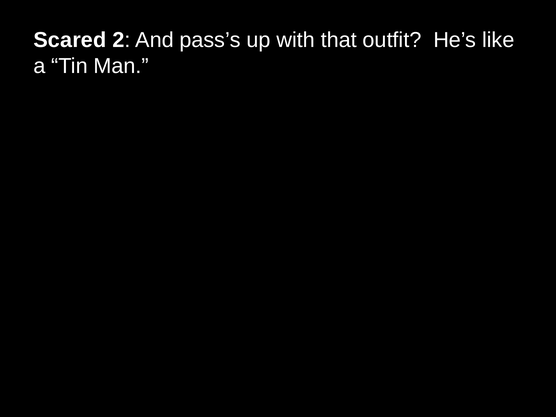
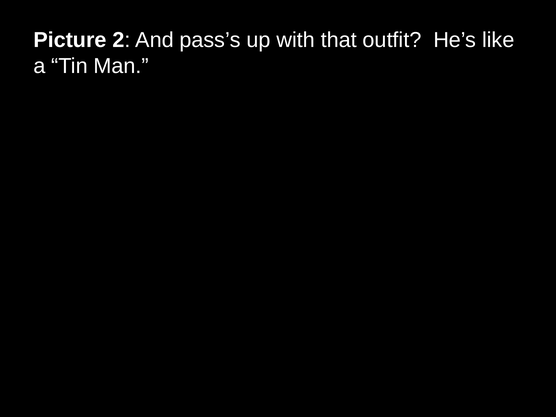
Scared: Scared -> Picture
